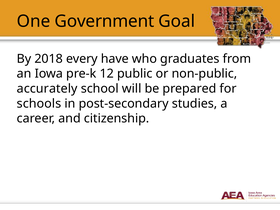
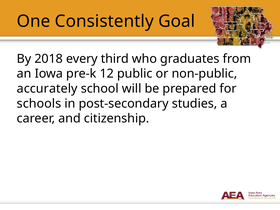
Government: Government -> Consistently
have: have -> third
